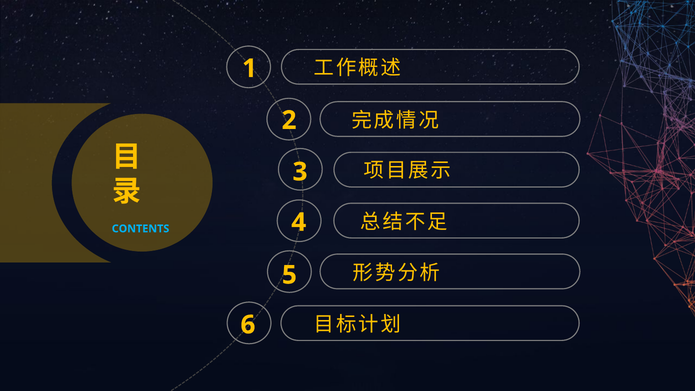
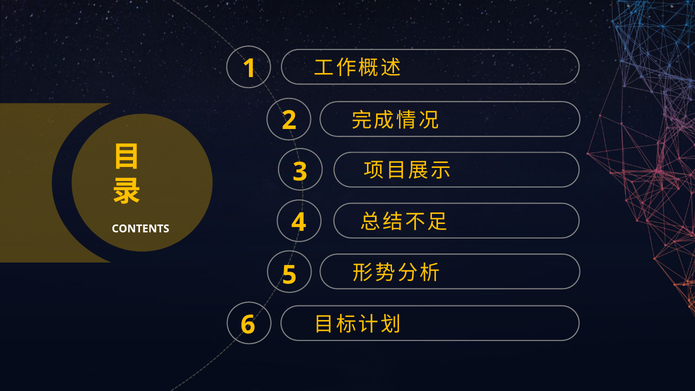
CONTENTS colour: light blue -> white
